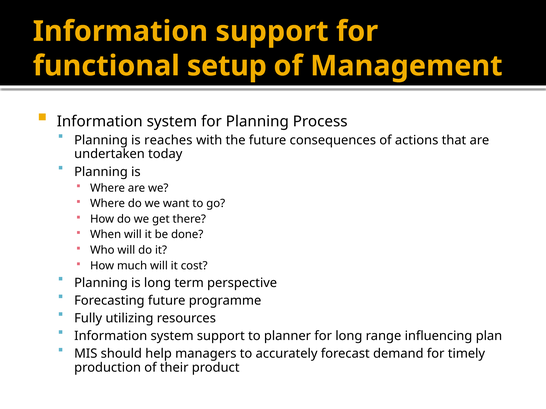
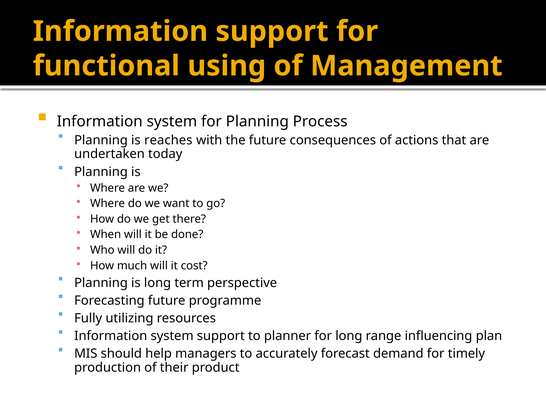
setup: setup -> using
